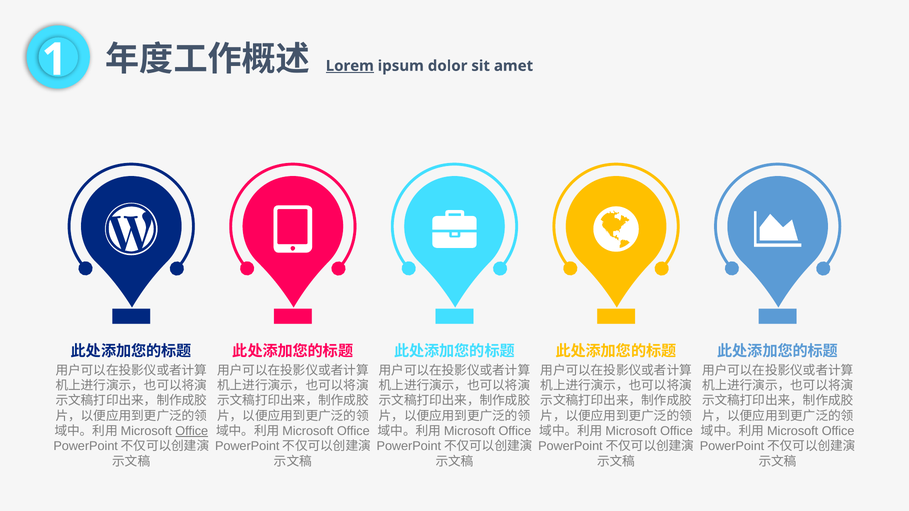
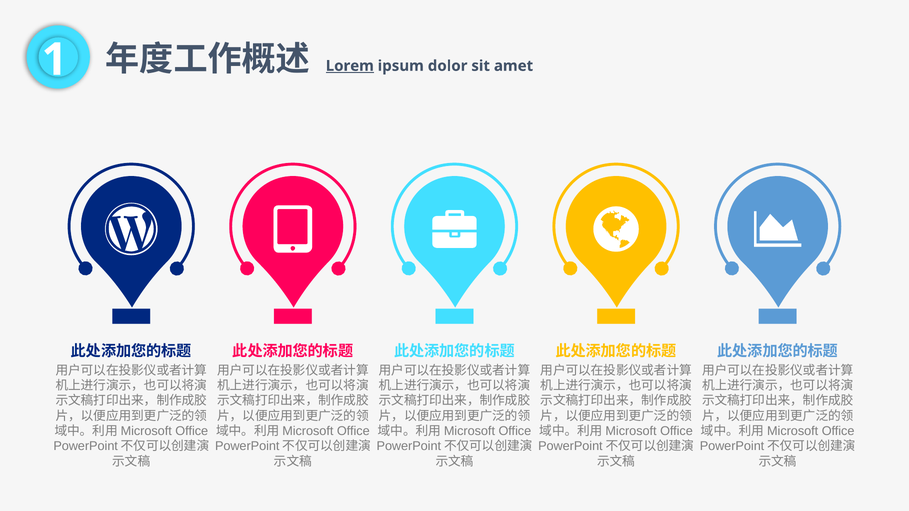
Office at (192, 431) underline: present -> none
